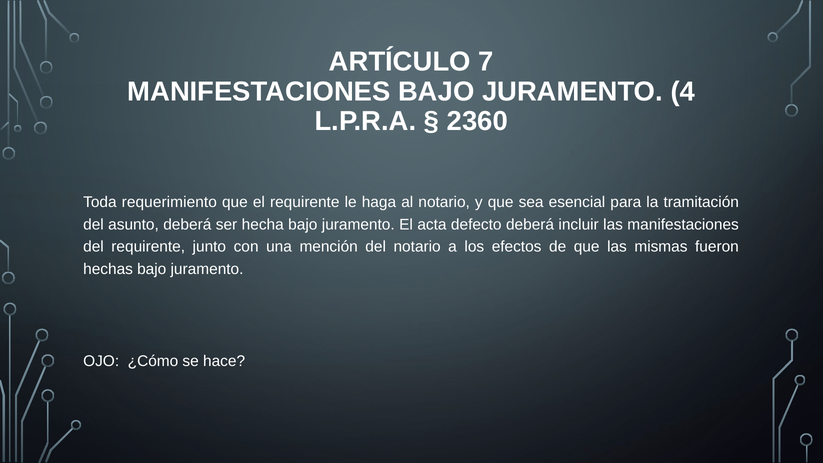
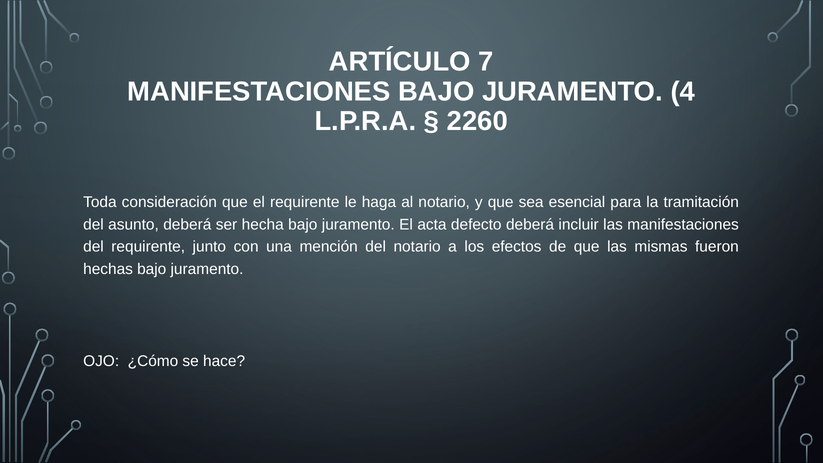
2360: 2360 -> 2260
requerimiento: requerimiento -> consideración
